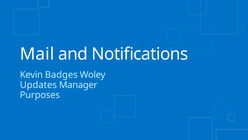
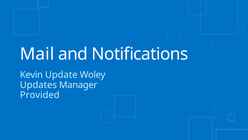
Badges: Badges -> Update
Purposes: Purposes -> Provided
